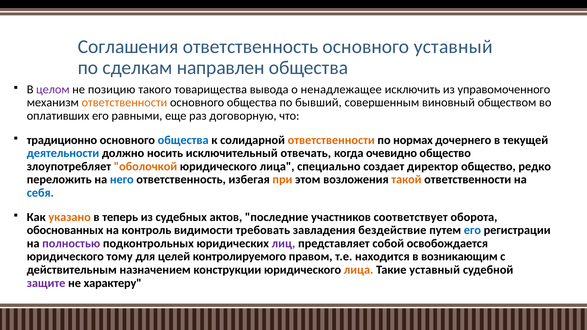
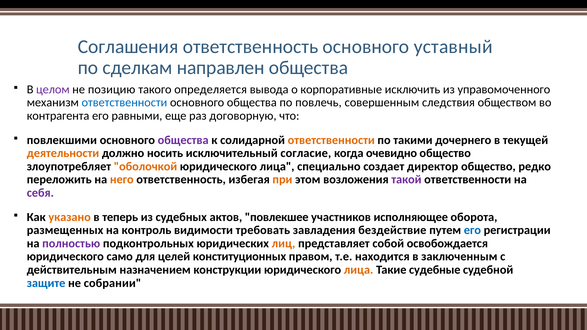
товарищества: товарищества -> определяется
ненадлежащее: ненадлежащее -> корпоративные
ответственности at (124, 103) colour: orange -> blue
бывший: бывший -> повлечь
виновный: виновный -> следствия
оплативших: оплативших -> контрагента
традиционно: традиционно -> повлекшими
общества at (183, 140) colour: blue -> purple
нормах: нормах -> такими
деятельности colour: blue -> orange
отвечать: отвечать -> согласие
него colour: blue -> orange
такой colour: orange -> purple
себя colour: blue -> purple
последние: последние -> повлекшее
соответствует: соответствует -> исполняющее
обоснованных: обоснованных -> размещенных
лиц colour: purple -> orange
тому: тому -> само
контролируемого: контролируемого -> конституционных
возникающим: возникающим -> заключенным
Такие уставный: уставный -> судебные
защите colour: purple -> blue
характеру: характеру -> собрании
